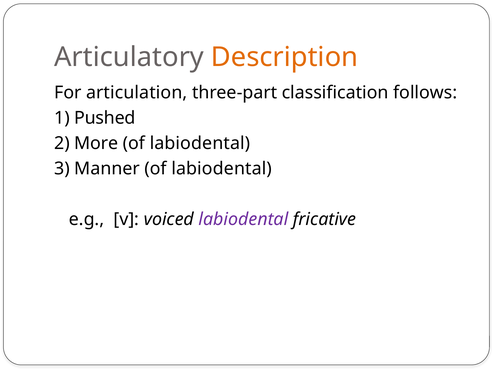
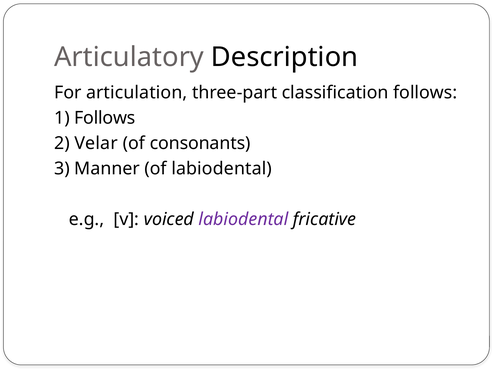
Description colour: orange -> black
1 Pushed: Pushed -> Follows
More: More -> Velar
labiodental at (200, 143): labiodental -> consonants
